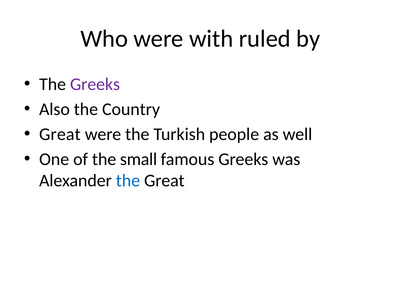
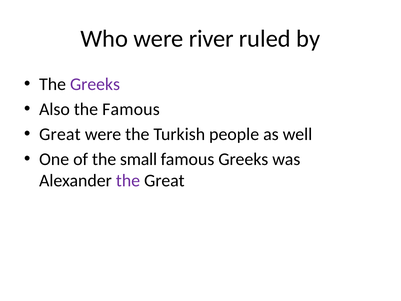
with: with -> river
the Country: Country -> Famous
the at (128, 180) colour: blue -> purple
